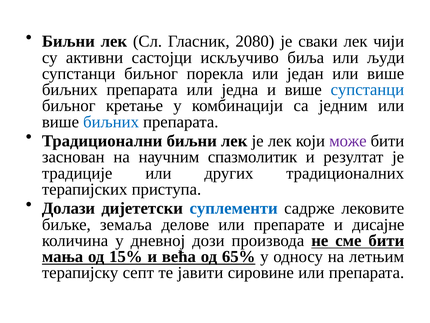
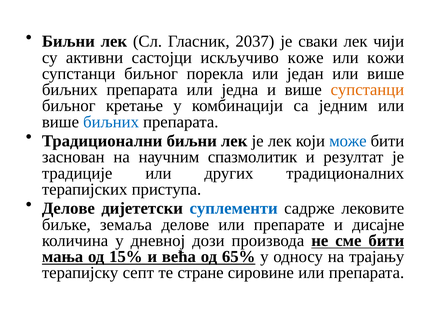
2080: 2080 -> 2037
биља: биља -> коже
људи: људи -> кожи
супстанци at (367, 90) colour: blue -> orange
може colour: purple -> blue
Долази at (68, 208): Долази -> Делове
летњим: летњим -> трајању
јавити: јавити -> стране
